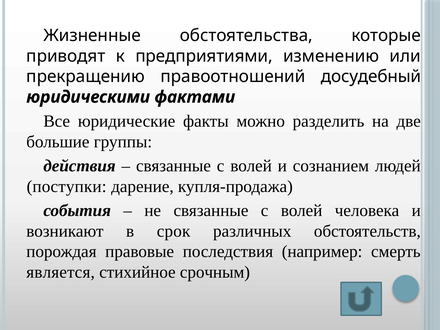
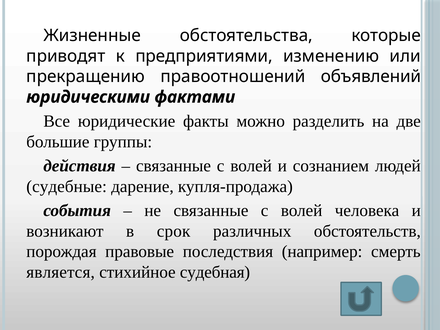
досудебный: досудебный -> объявлений
поступки: поступки -> судебные
срочным: срочным -> судебная
